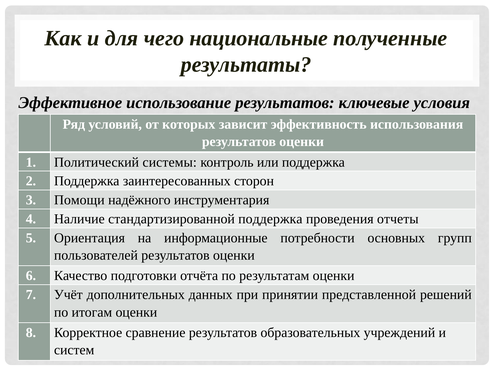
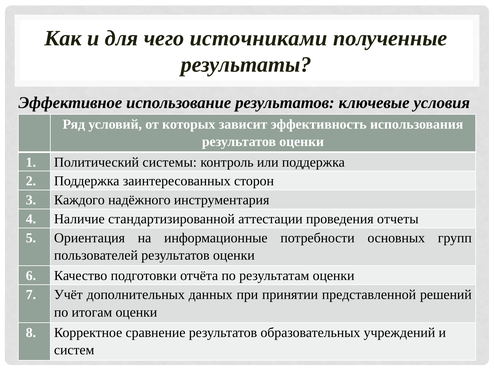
национальные: национальные -> источниками
Помощи: Помощи -> Каждого
стандартизированной поддержка: поддержка -> аттестации
